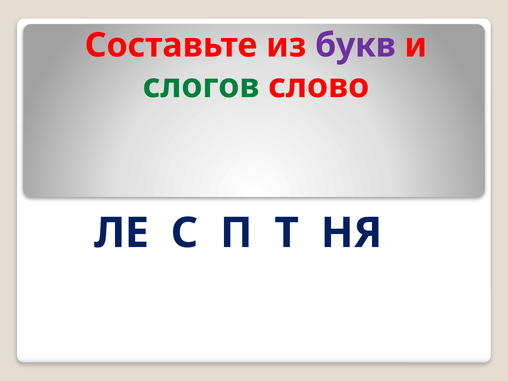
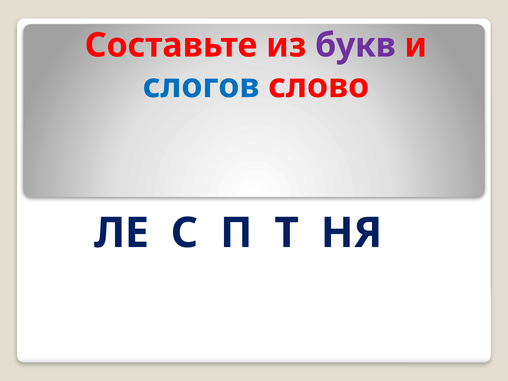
слогов colour: green -> blue
